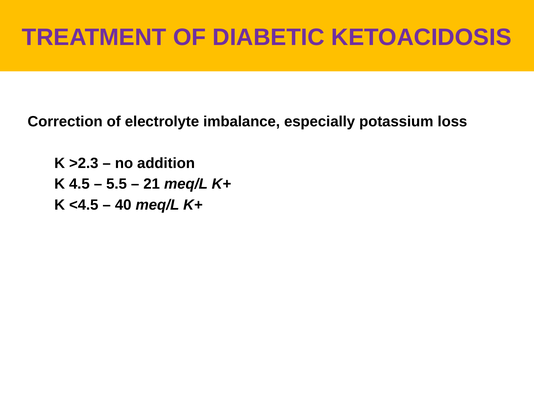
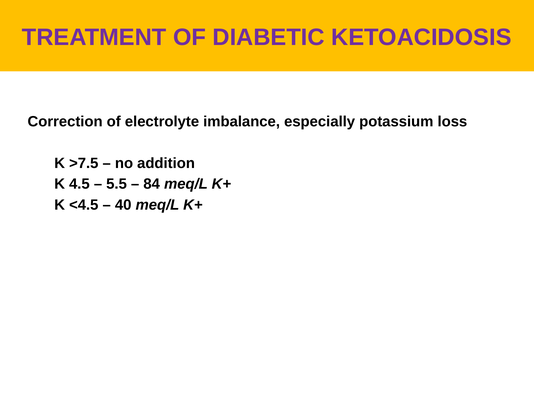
>2.3: >2.3 -> >7.5
21: 21 -> 84
